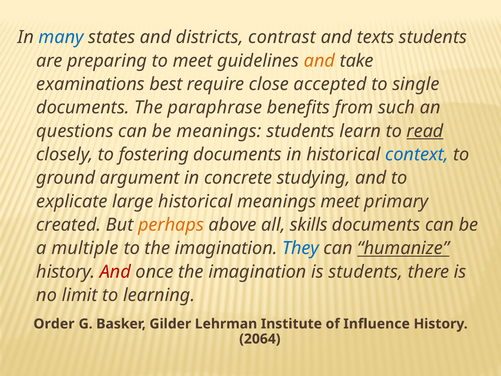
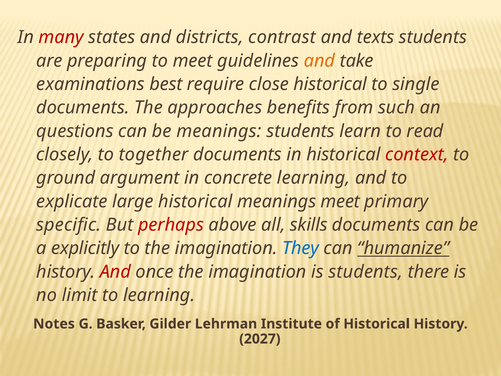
many colour: blue -> red
close accepted: accepted -> historical
paraphrase: paraphrase -> approaches
read underline: present -> none
fostering: fostering -> together
context colour: blue -> red
concrete studying: studying -> learning
created: created -> specific
perhaps colour: orange -> red
multiple: multiple -> explicitly
Order: Order -> Notes
of Influence: Influence -> Historical
2064: 2064 -> 2027
